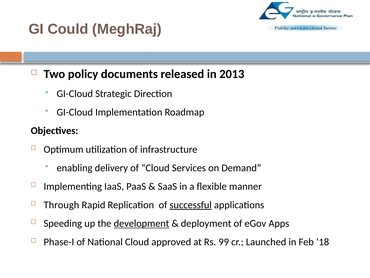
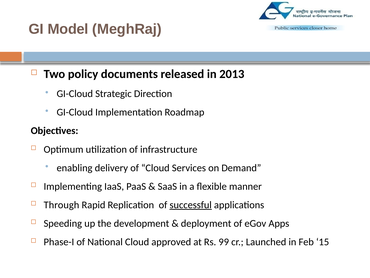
Could: Could -> Model
development underline: present -> none
18: 18 -> 15
